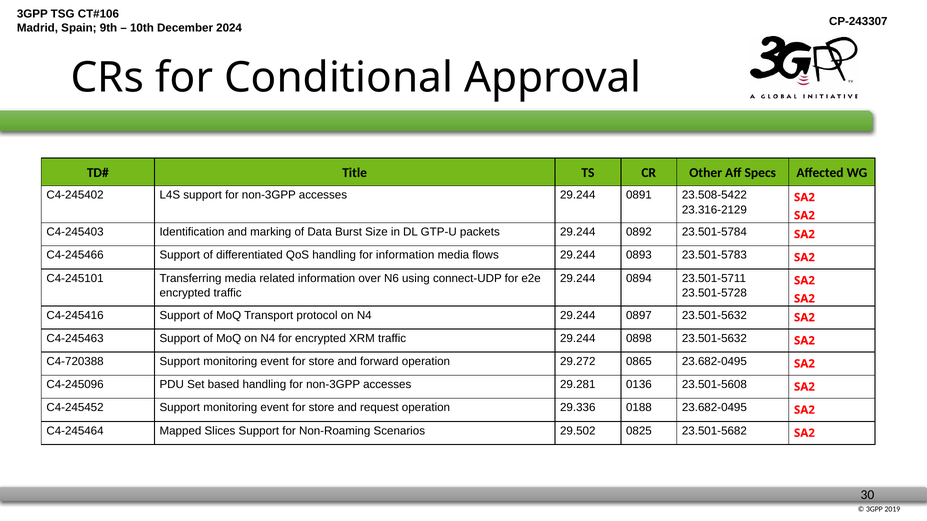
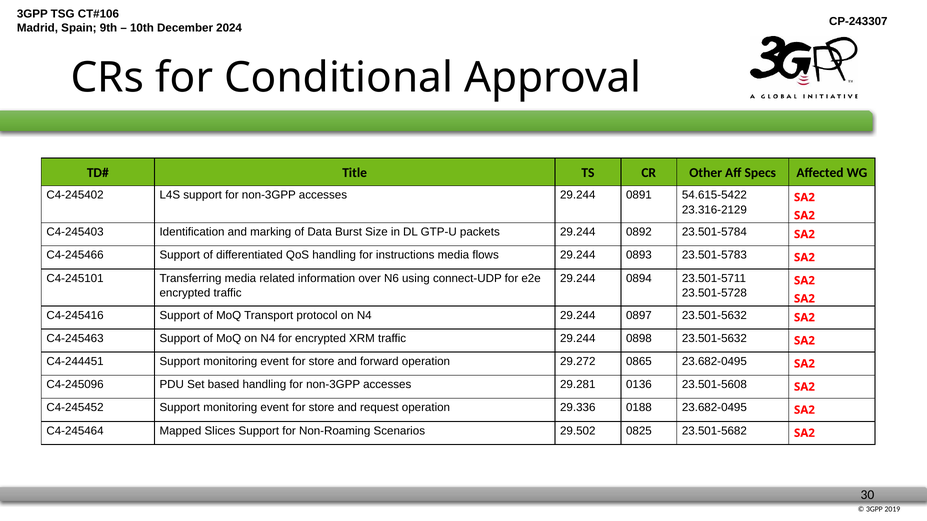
23.508-5422: 23.508-5422 -> 54.615-5422
for information: information -> instructions
C4-720388: C4-720388 -> C4-244451
